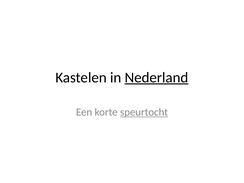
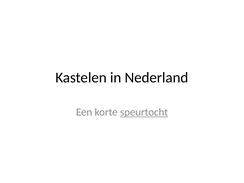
Nederland underline: present -> none
